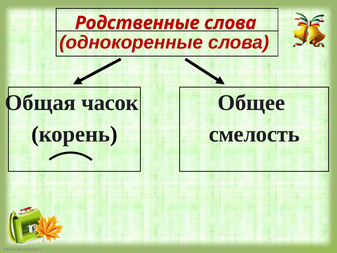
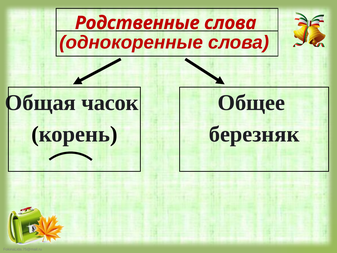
смелость: смелость -> березняк
